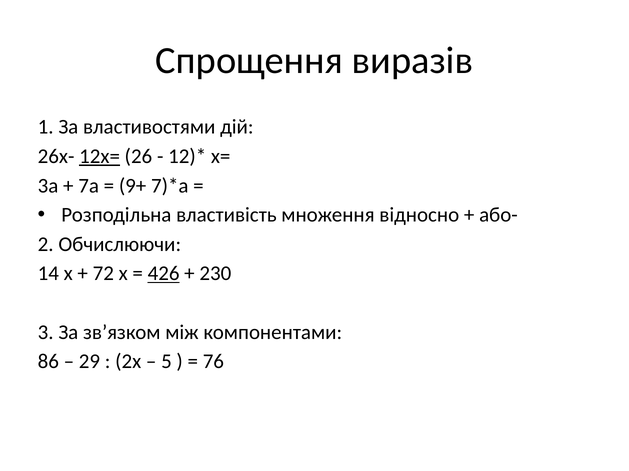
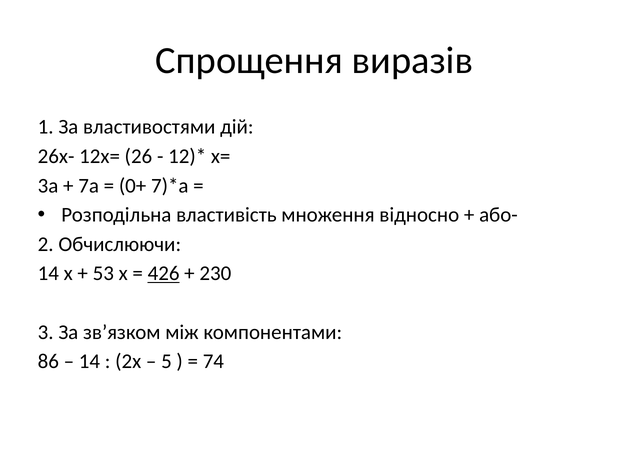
12х= underline: present -> none
9+: 9+ -> 0+
72: 72 -> 53
29 at (89, 362): 29 -> 14
76: 76 -> 74
